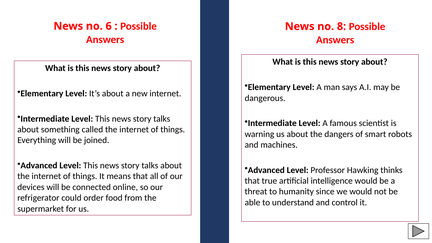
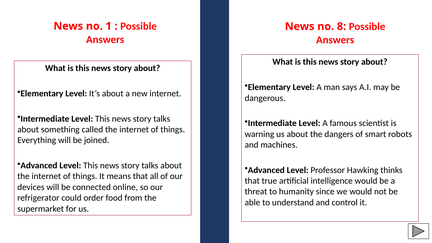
6: 6 -> 1
